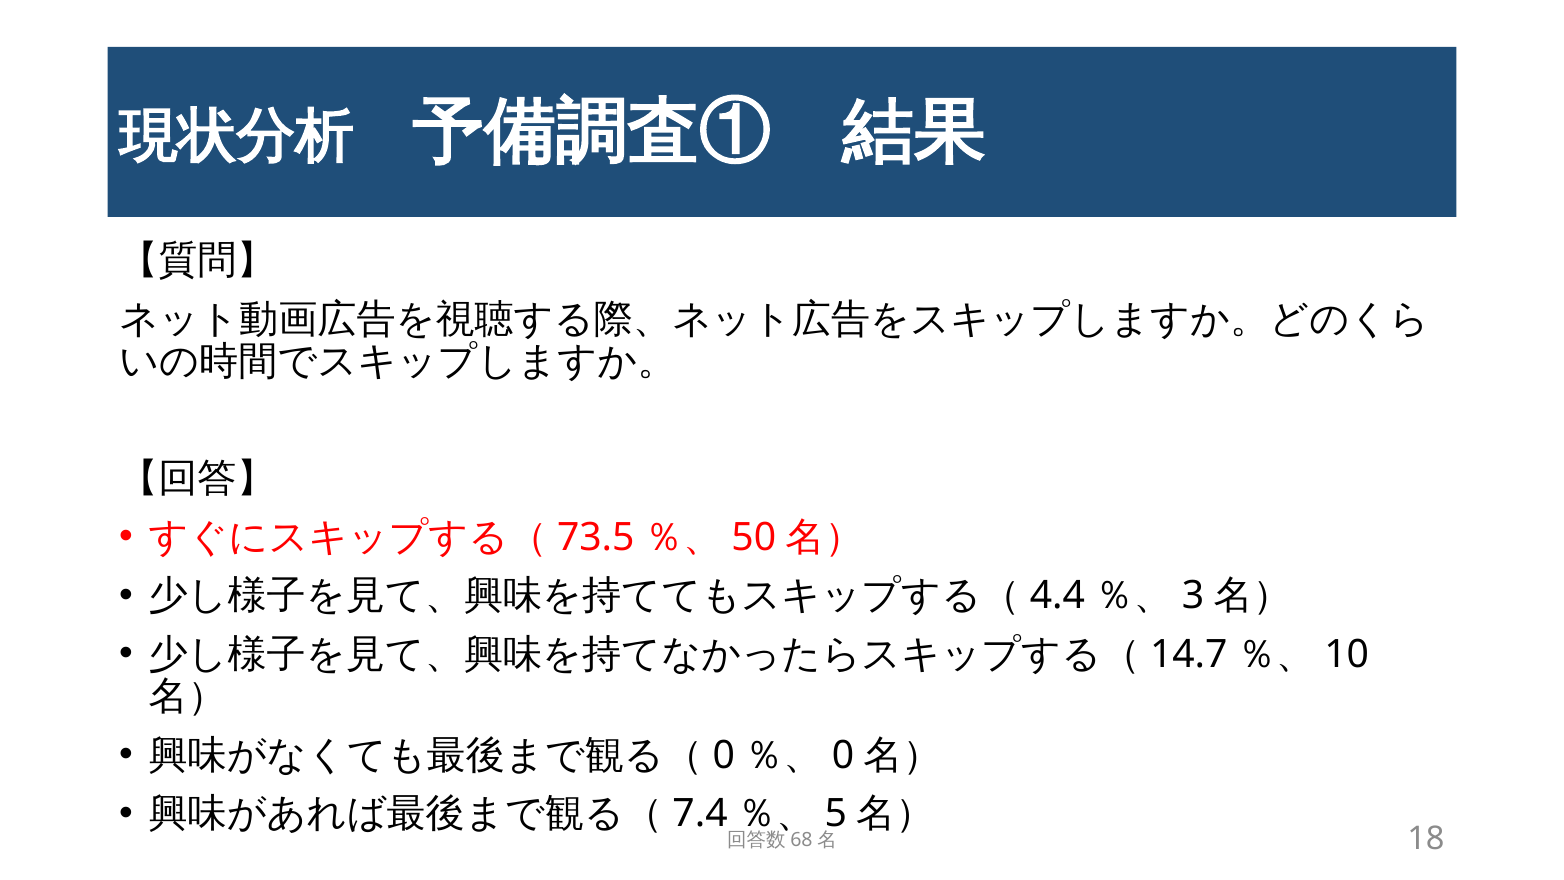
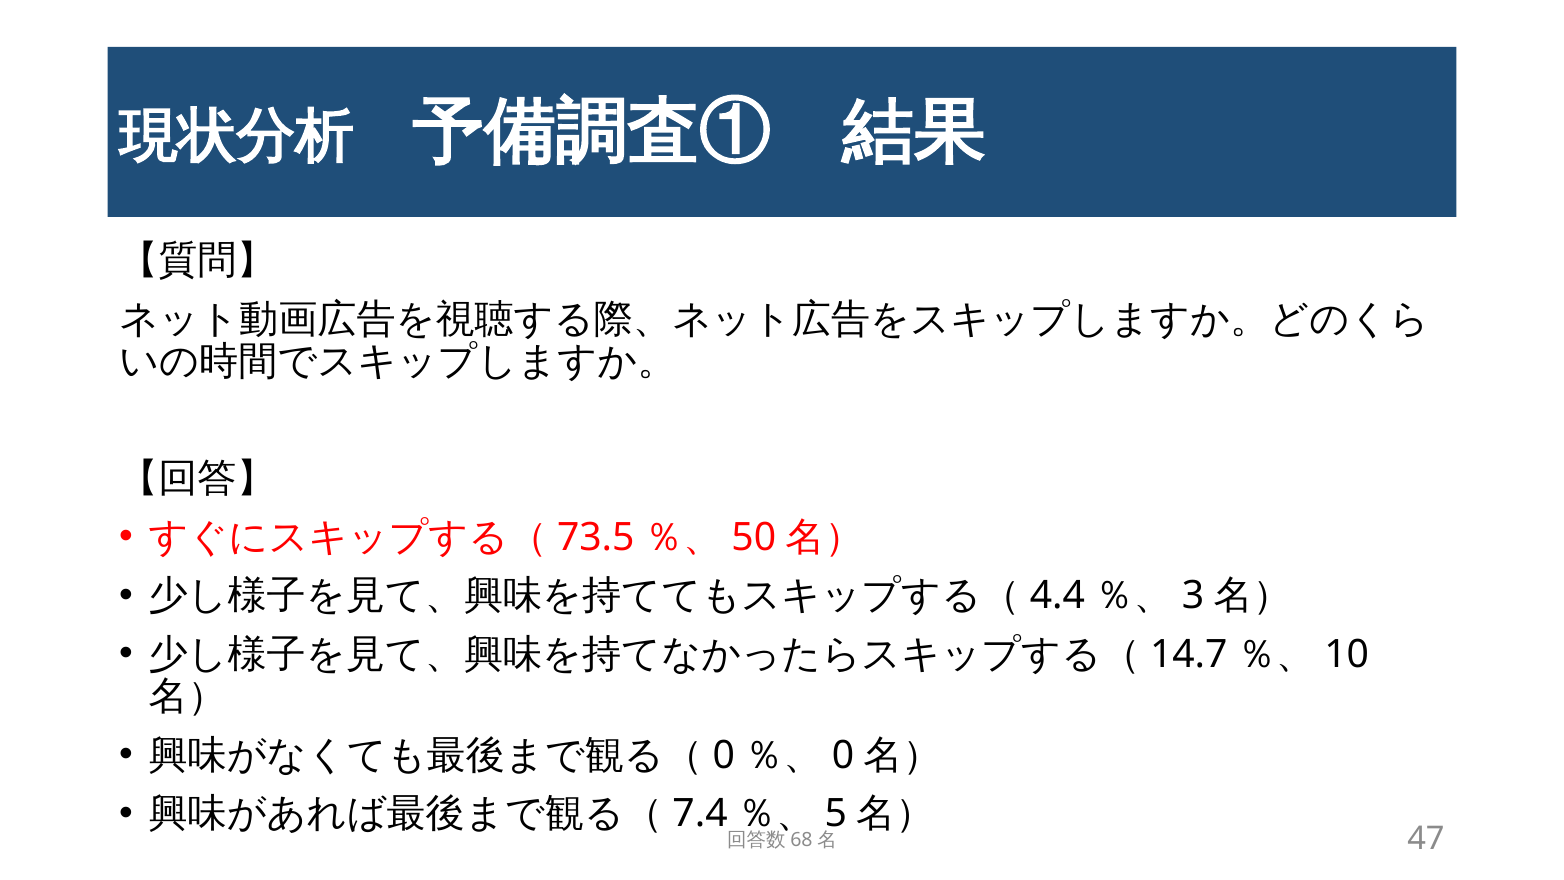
18: 18 -> 47
